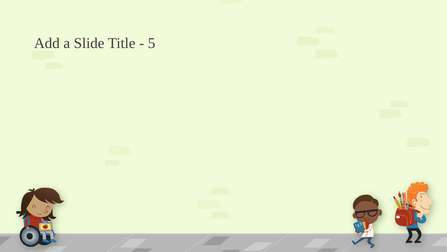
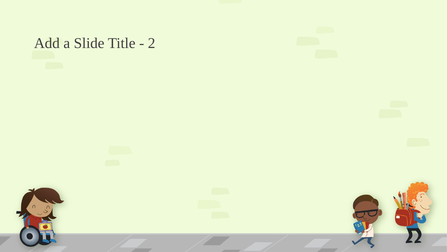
5: 5 -> 2
